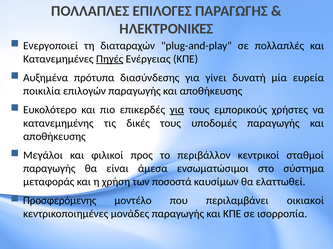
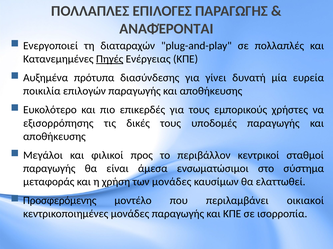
ΗΛΕΚΤΡΟΝΙΚΈΣ: ΗΛΕΚΤΡΟΝΙΚΈΣ -> ΑΝΑΦΈΡΟΝΤΑΙ
για at (177, 110) underline: present -> none
κατανεμημένης: κατανεμημένης -> εξισορρόπησης
των ποσοστά: ποσοστά -> μονάδες
